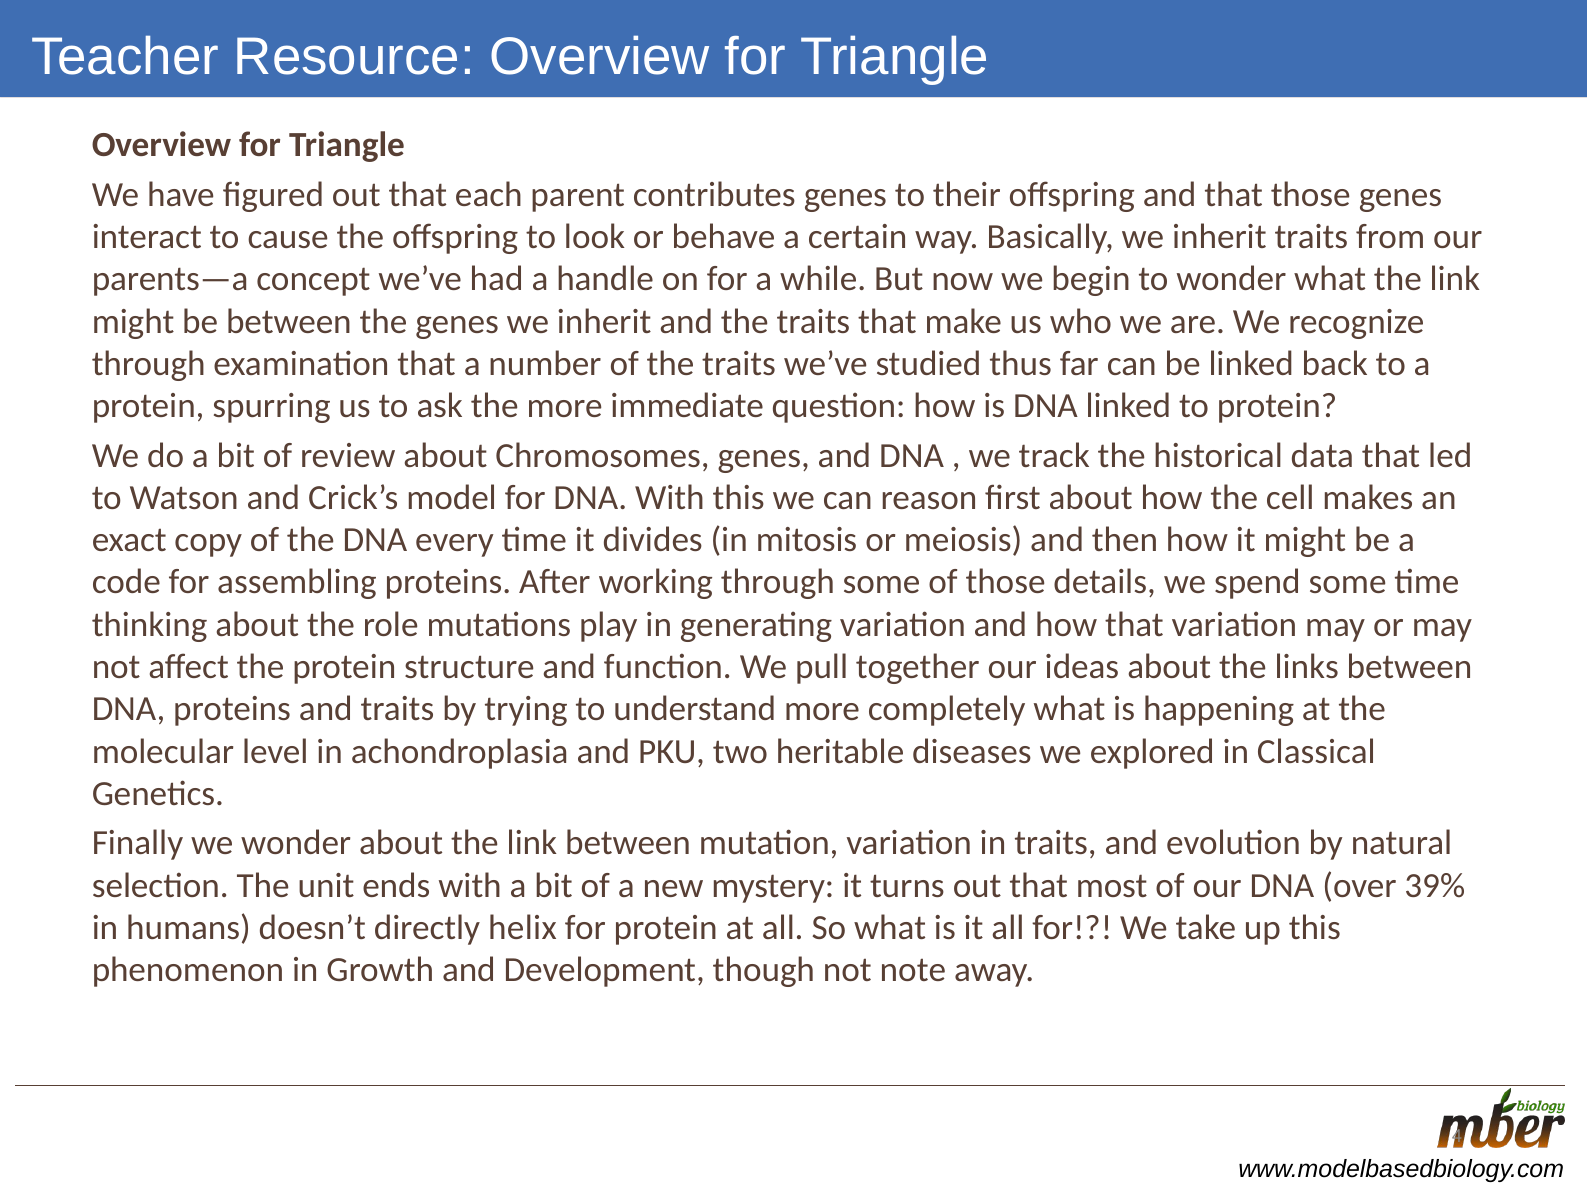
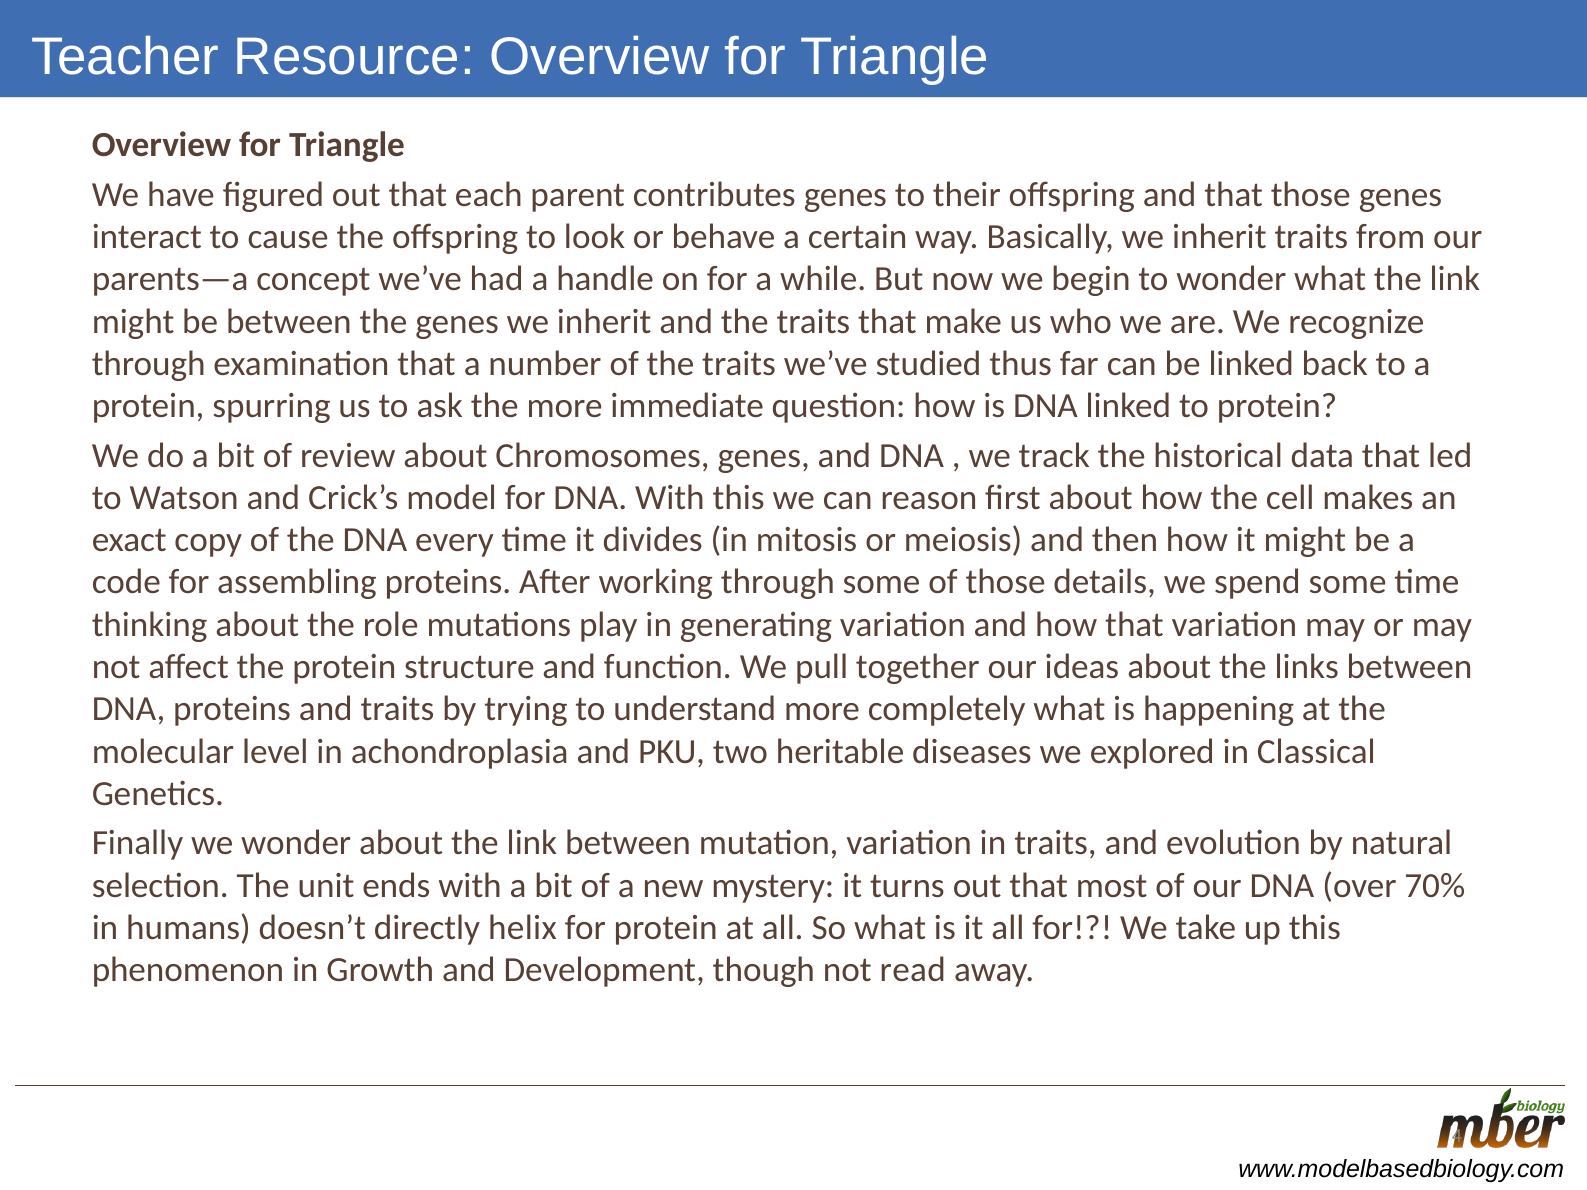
39%: 39% -> 70%
note: note -> read
